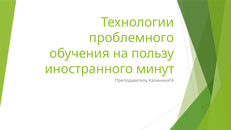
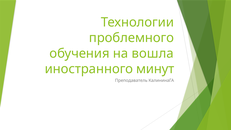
пользу: пользу -> вошла
